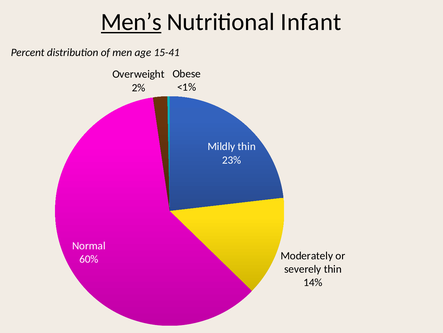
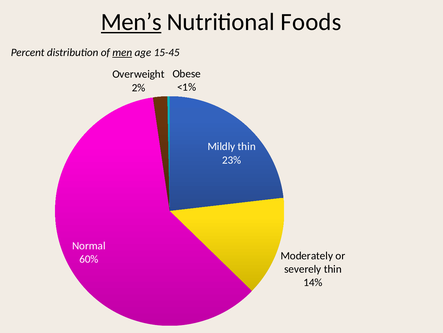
Infant: Infant -> Foods
men underline: none -> present
15-41: 15-41 -> 15-45
